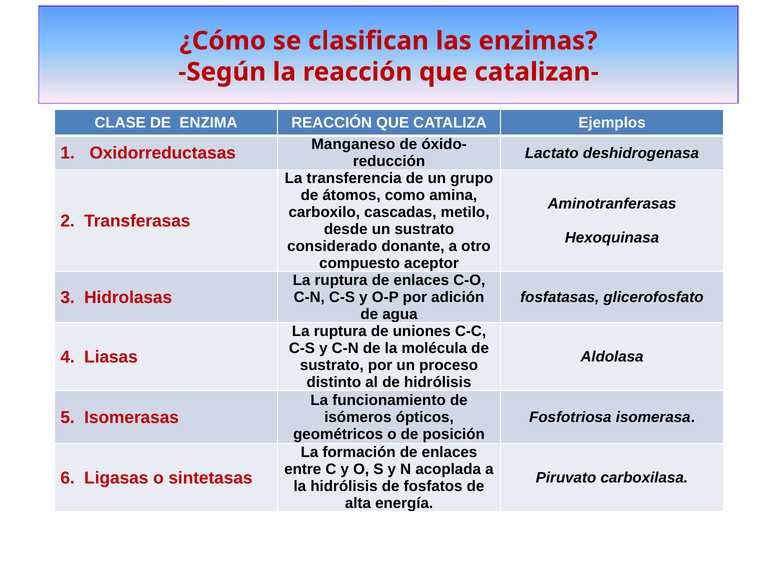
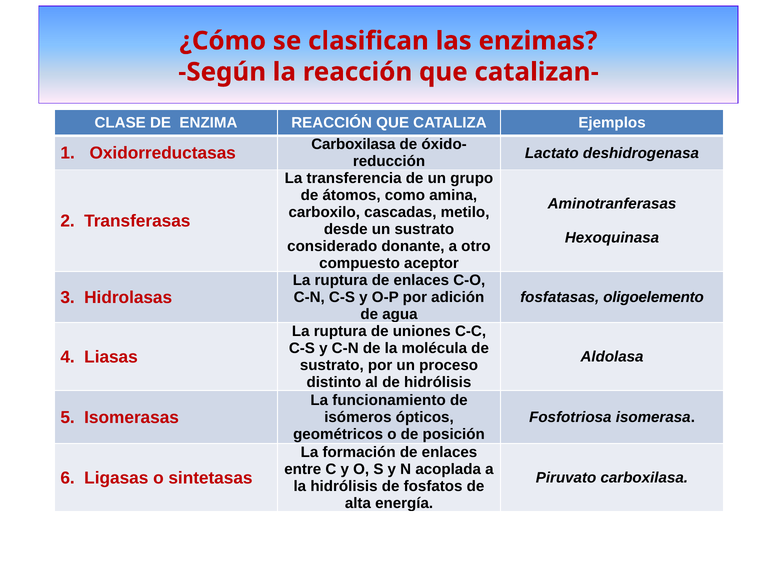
Oxidorreductasas Manganeso: Manganeso -> Carboxilasa
glicerofosfato: glicerofosfato -> oligoelemento
